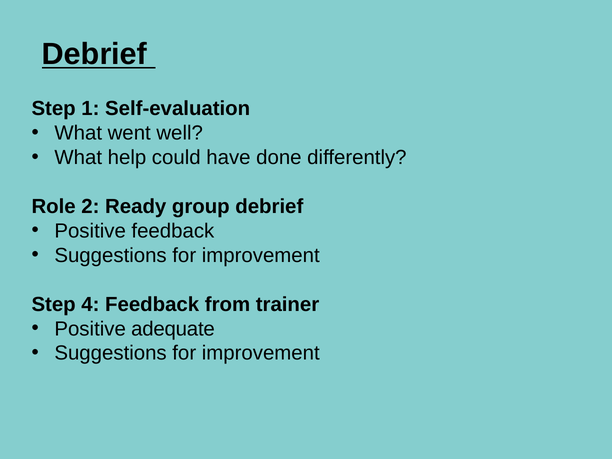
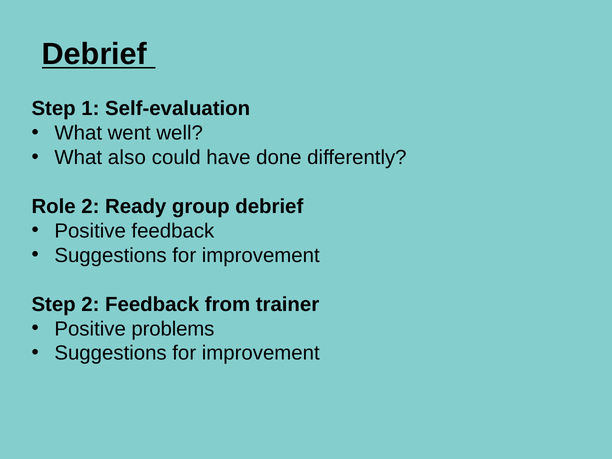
help: help -> also
Step 4: 4 -> 2
adequate: adequate -> problems
